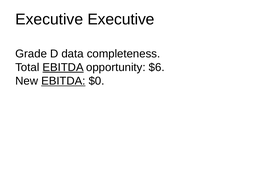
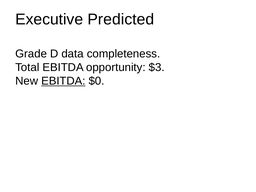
Executive Executive: Executive -> Predicted
EBITDA at (63, 67) underline: present -> none
$6: $6 -> $3
